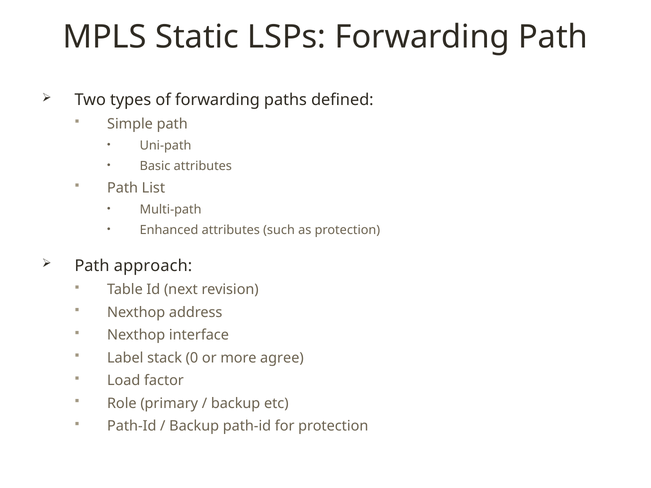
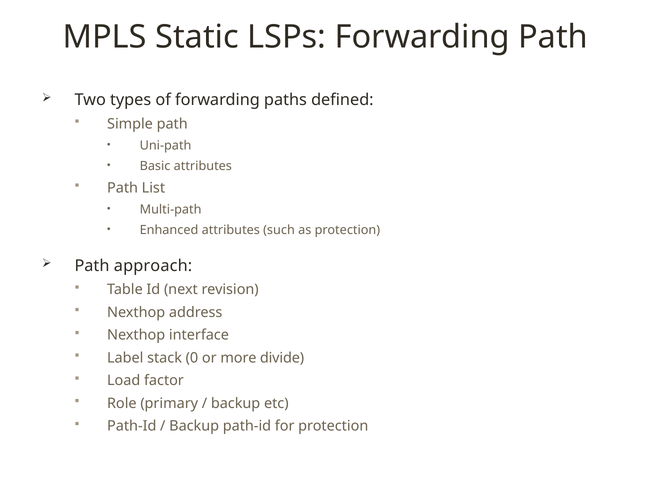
agree: agree -> divide
